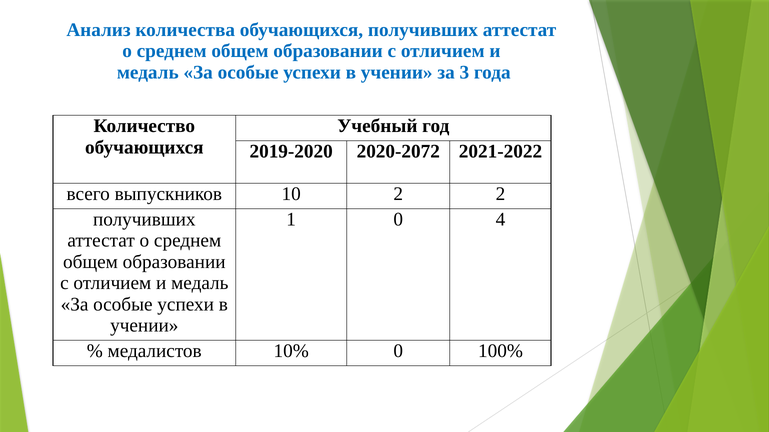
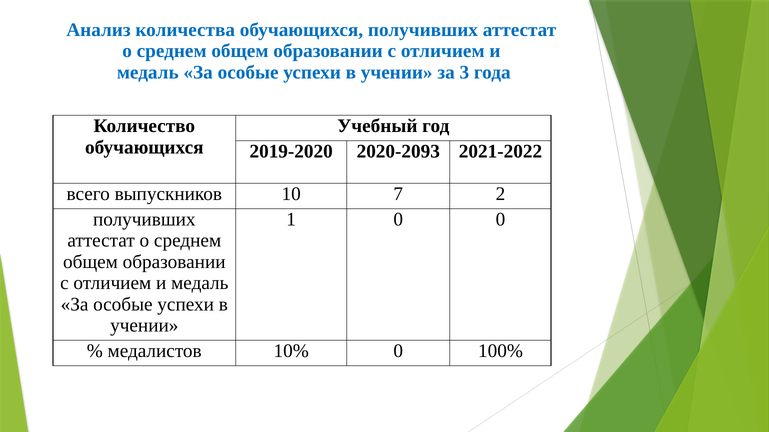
2020-2072: 2020-2072 -> 2020-2093
10 2: 2 -> 7
0 4: 4 -> 0
